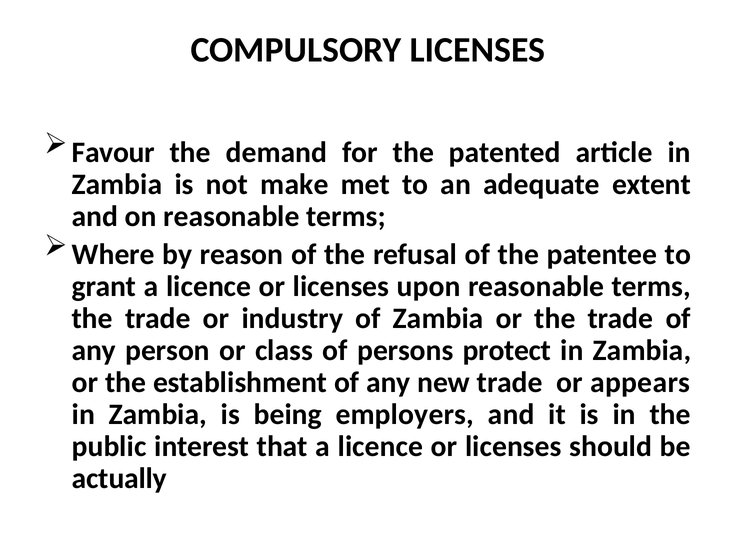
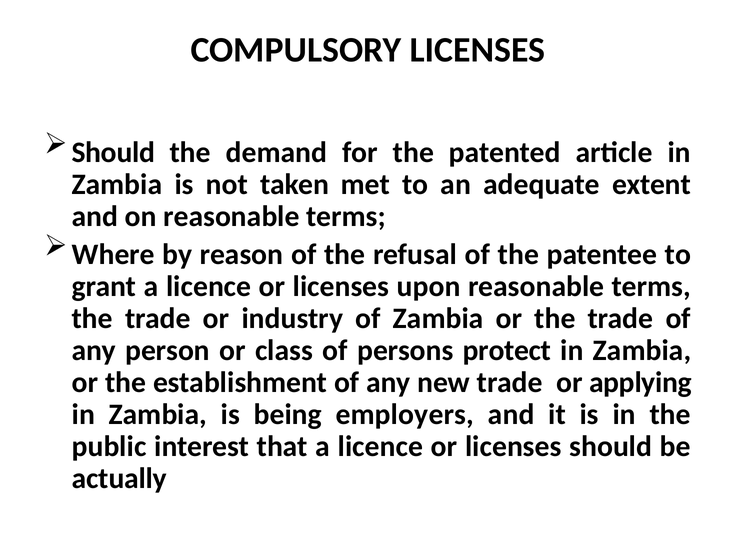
Favour at (113, 152): Favour -> Should
make: make -> taken
appears: appears -> applying
